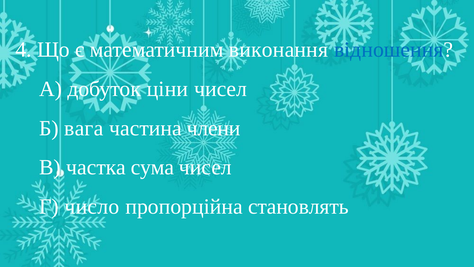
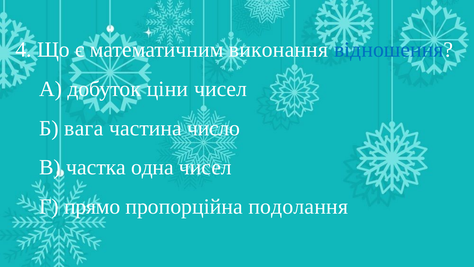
члени: члени -> число
сума: сума -> одна
число: число -> прямо
становлять: становлять -> подолання
